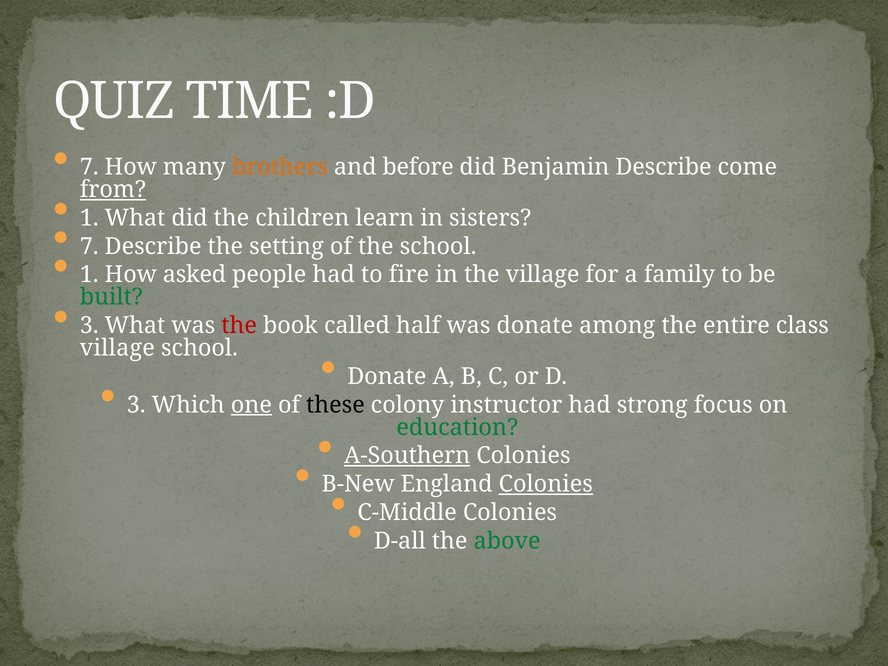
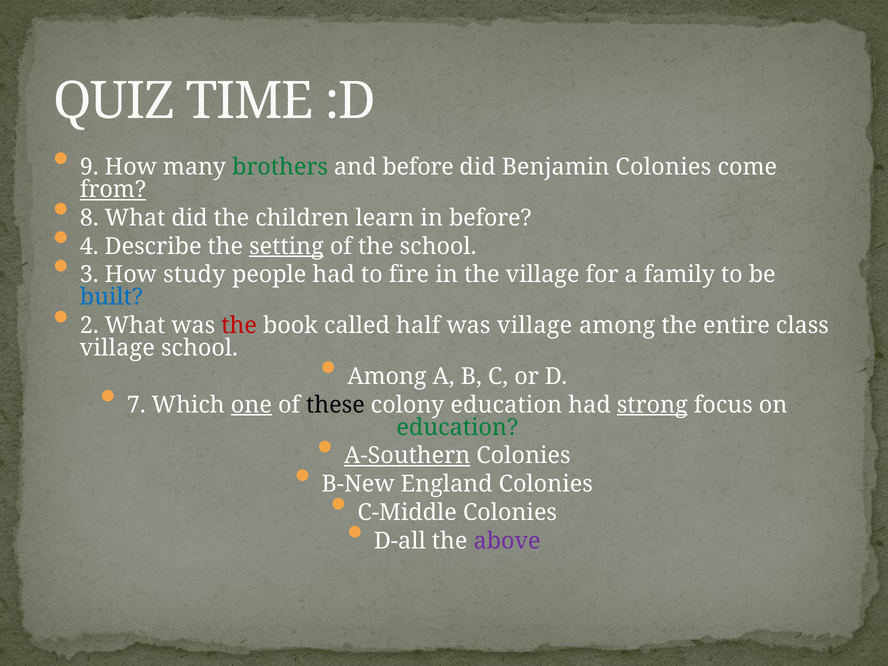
7 at (89, 167): 7 -> 9
brothers colour: orange -> green
Benjamin Describe: Describe -> Colonies
1 at (89, 218): 1 -> 8
in sisters: sisters -> before
7 at (89, 246): 7 -> 4
setting underline: none -> present
1 at (89, 275): 1 -> 3
asked: asked -> study
built colour: green -> blue
3 at (89, 326): 3 -> 2
was donate: donate -> village
Donate at (387, 376): Donate -> Among
3 at (136, 405): 3 -> 7
colony instructor: instructor -> education
strong underline: none -> present
Colonies at (546, 484) underline: present -> none
above colour: green -> purple
